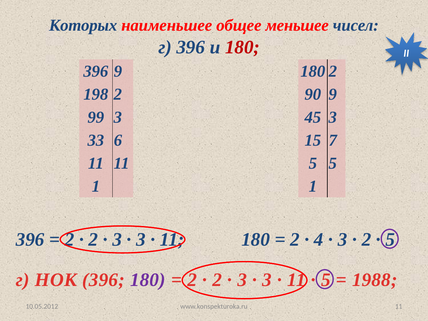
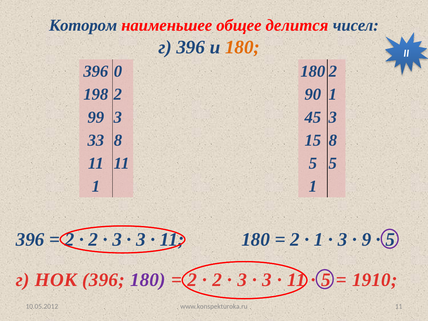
Которых: Которых -> Котором
меньшее: меньшее -> делится
180 at (243, 47) colour: red -> orange
396 9: 9 -> 0
90 9: 9 -> 1
33 6: 6 -> 8
15 7: 7 -> 8
4 at (319, 239): 4 -> 1
2 at (366, 239): 2 -> 9
1988: 1988 -> 1910
